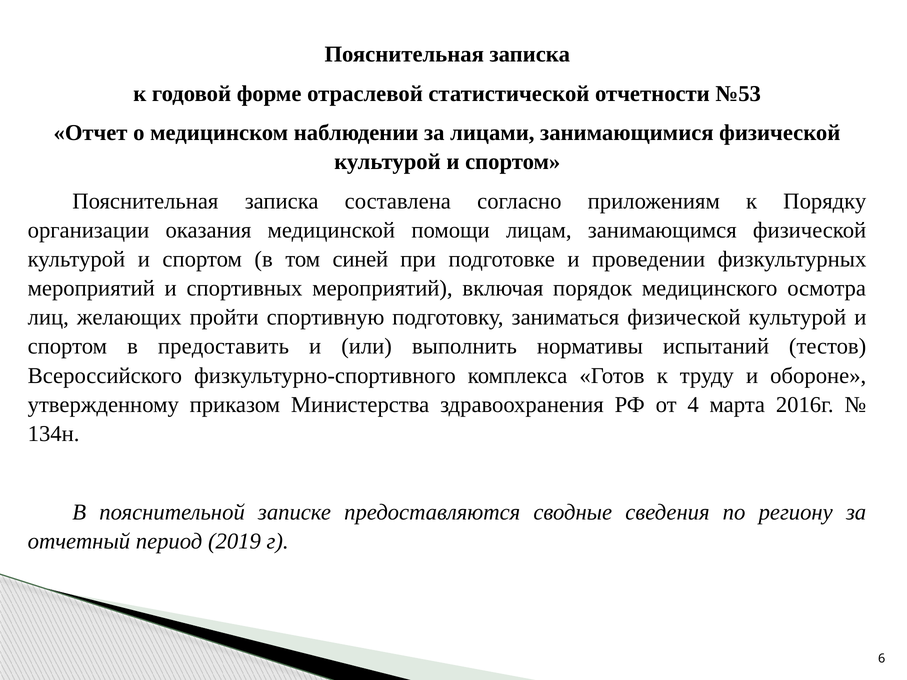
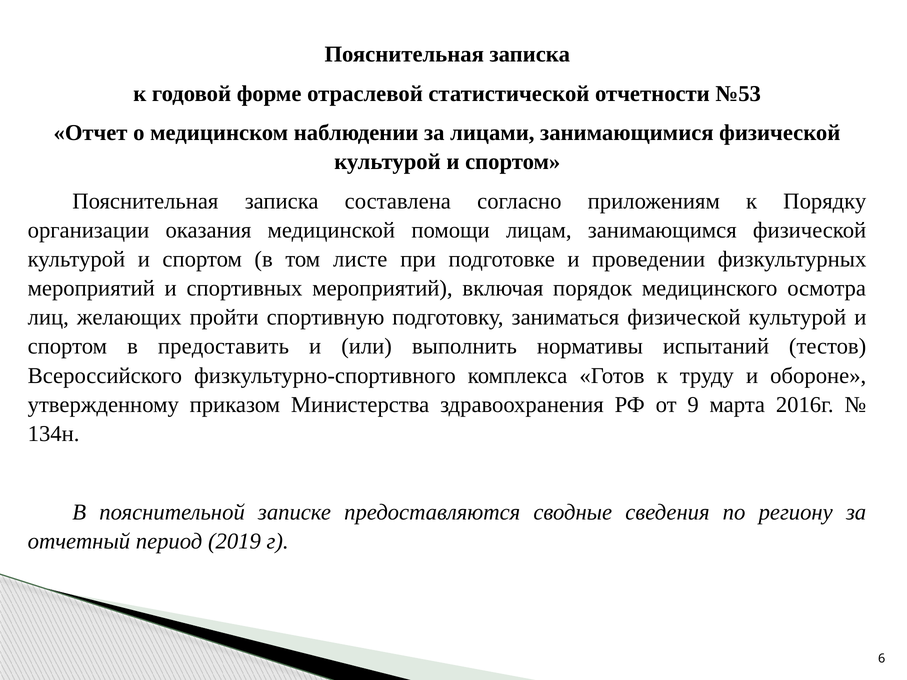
синей: синей -> листе
4: 4 -> 9
